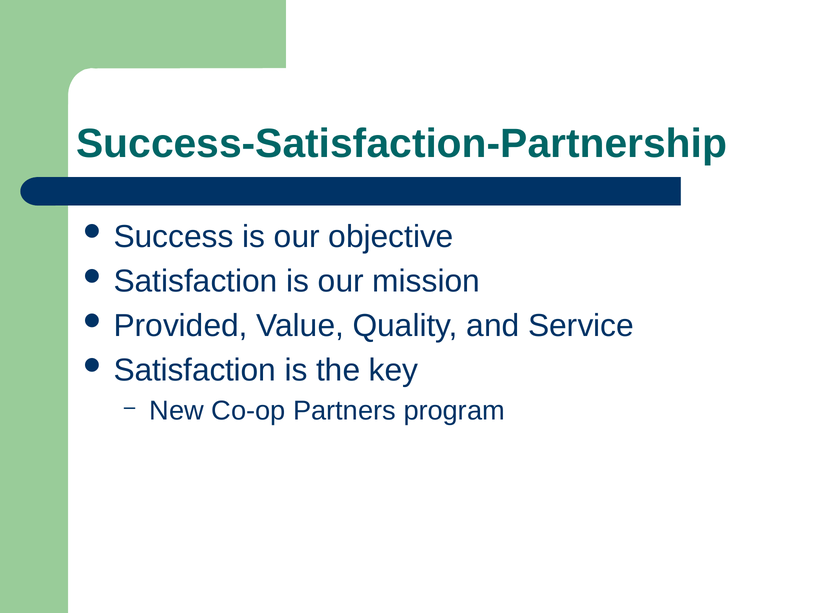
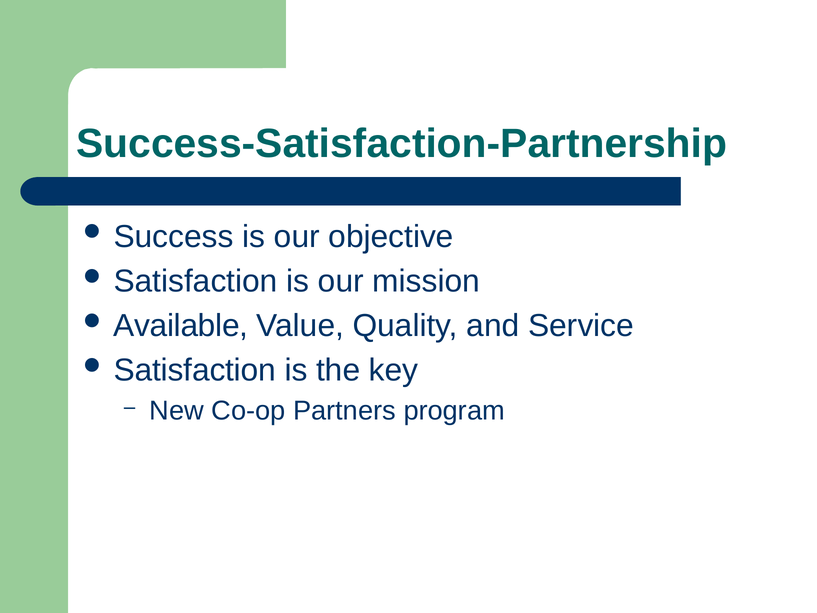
Provided: Provided -> Available
